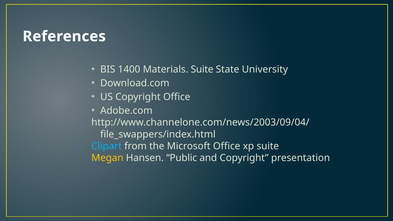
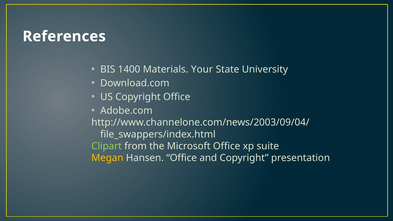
Materials Suite: Suite -> Your
Clipart colour: light blue -> light green
Hansen Public: Public -> Office
